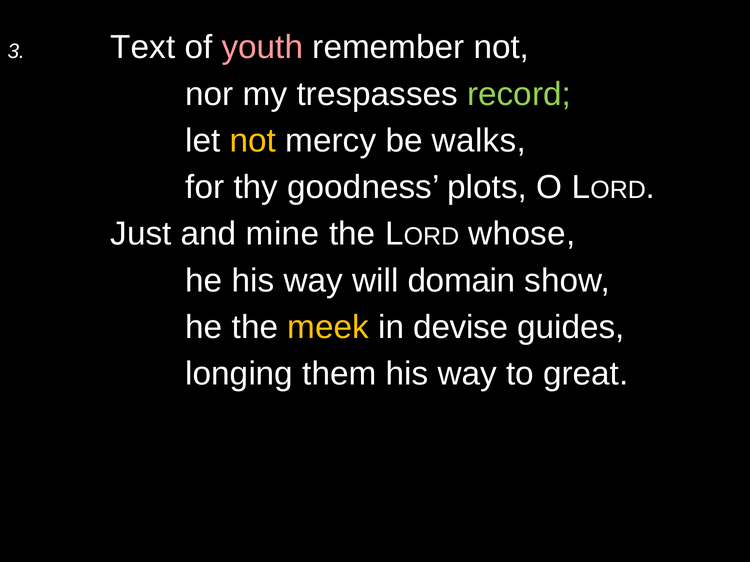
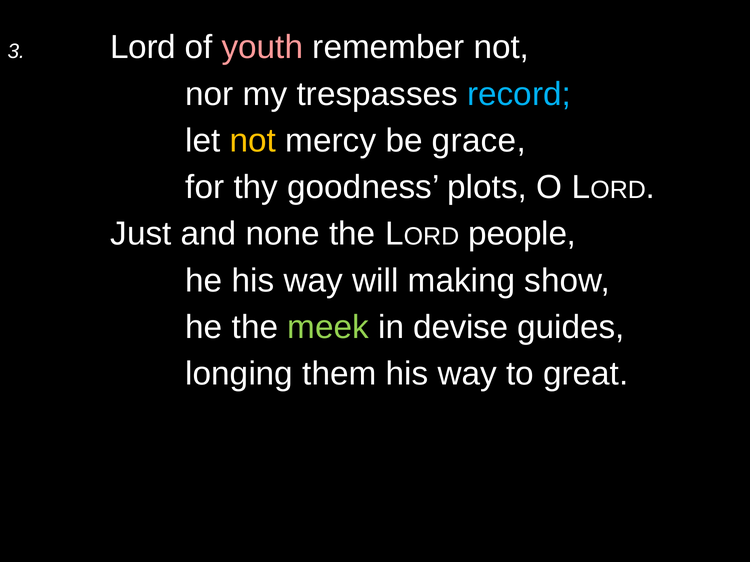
Text: Text -> Lord
record colour: light green -> light blue
walks: walks -> grace
mine: mine -> none
whose: whose -> people
domain: domain -> making
meek colour: yellow -> light green
